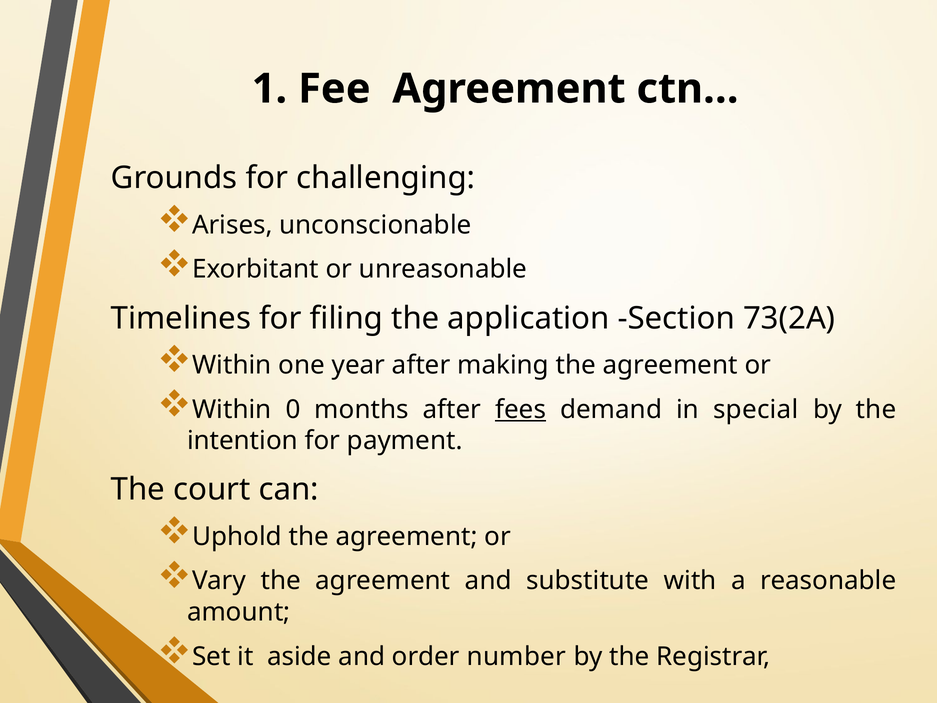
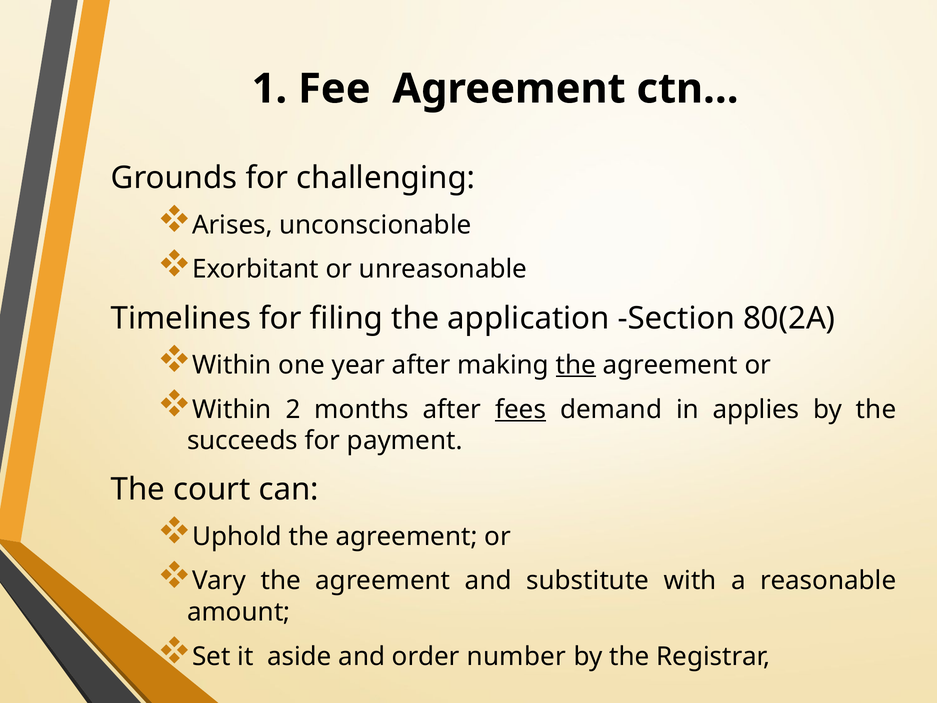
73(2A: 73(2A -> 80(2A
the at (576, 365) underline: none -> present
0: 0 -> 2
special: special -> applies
intention: intention -> succeeds
